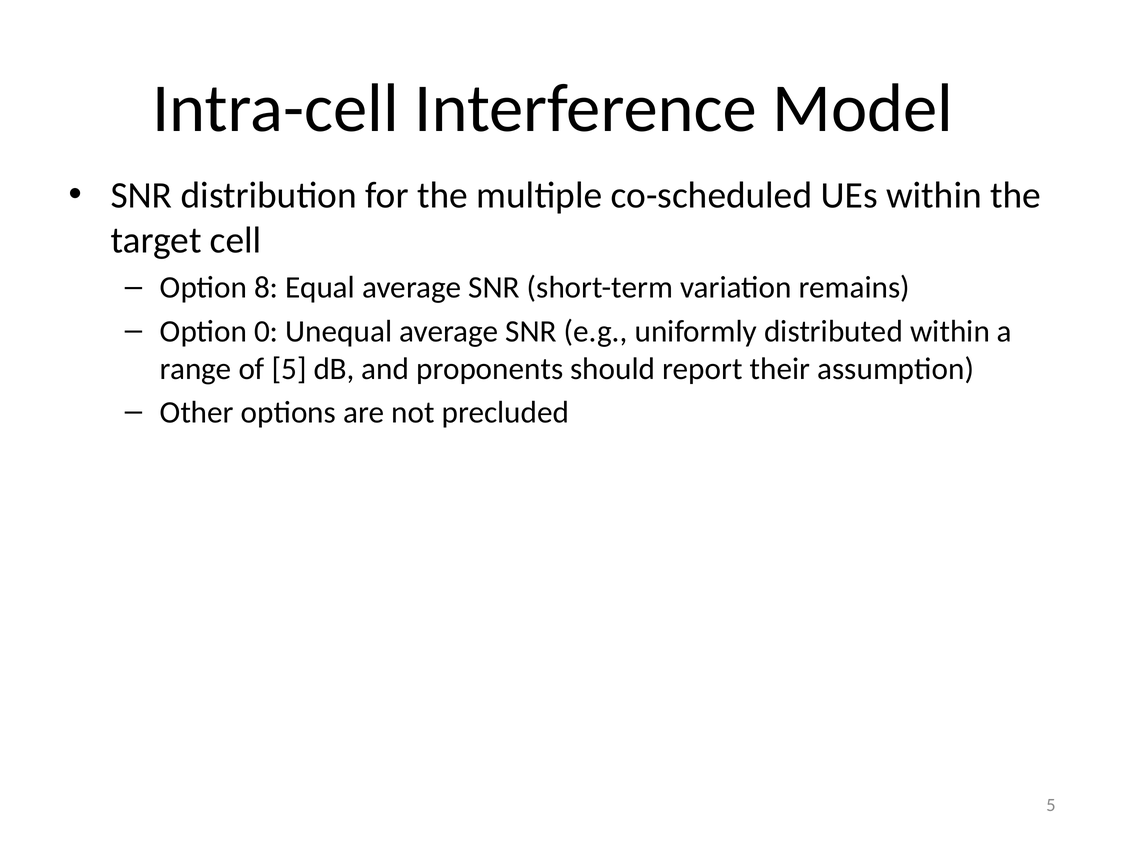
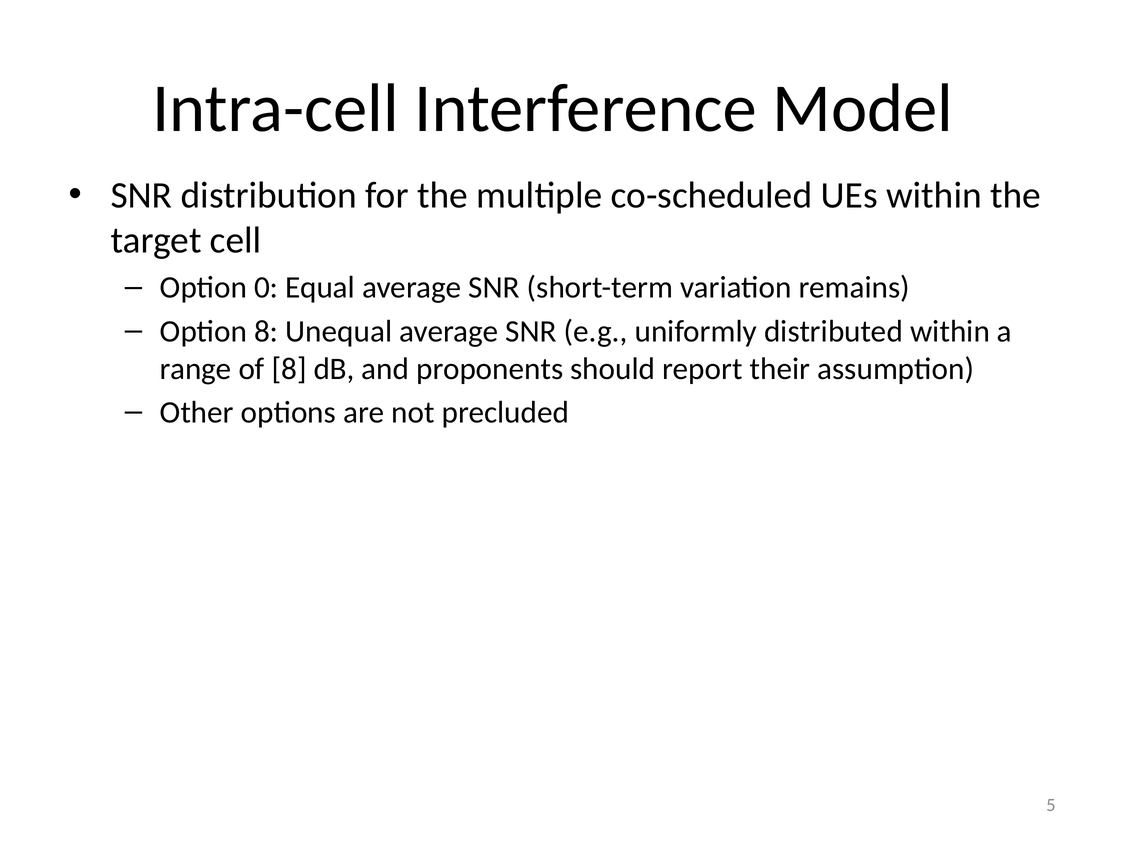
8: 8 -> 0
Option 0: 0 -> 8
of 5: 5 -> 8
